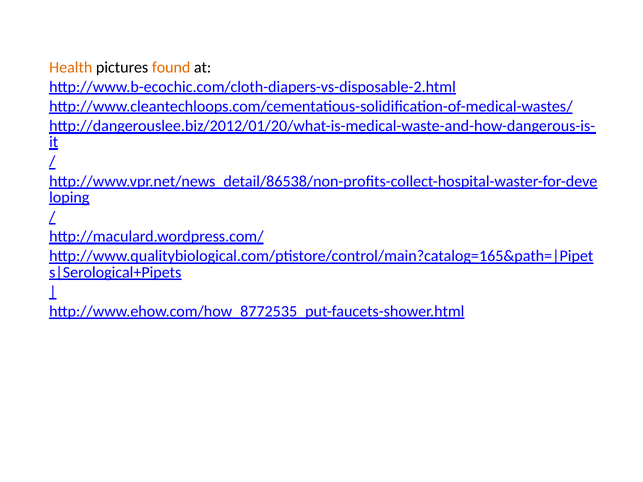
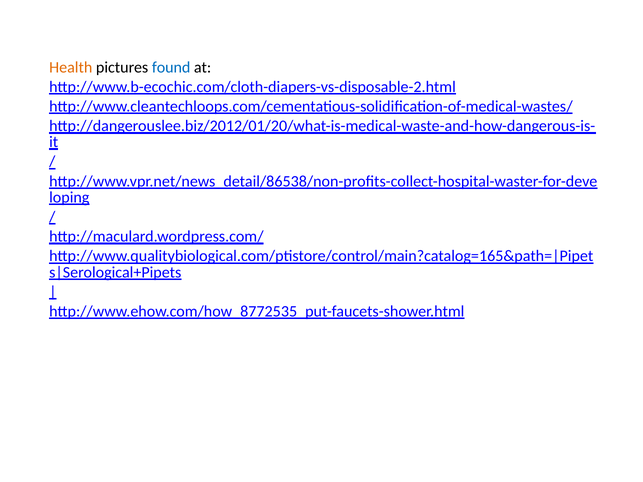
found colour: orange -> blue
